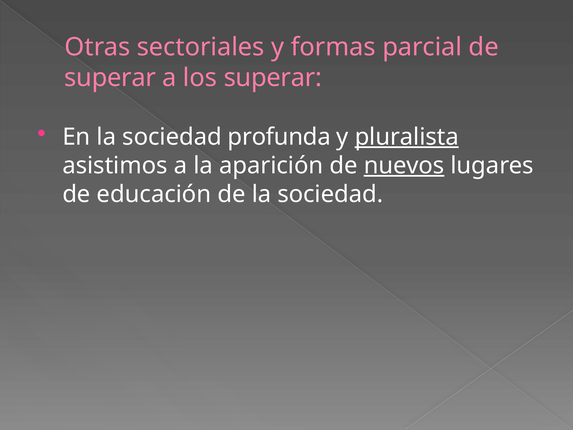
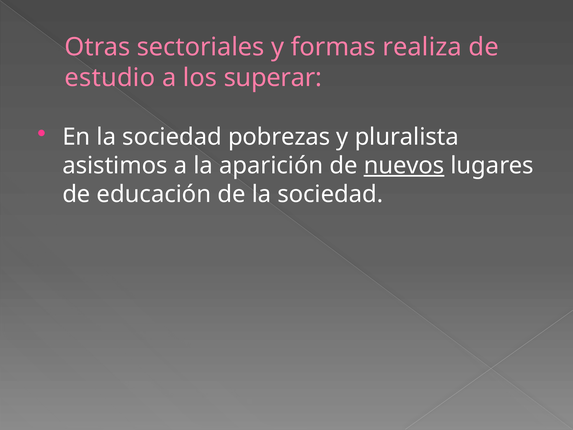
parcial: parcial -> realiza
superar at (110, 78): superar -> estudio
profunda: profunda -> pobrezas
pluralista underline: present -> none
